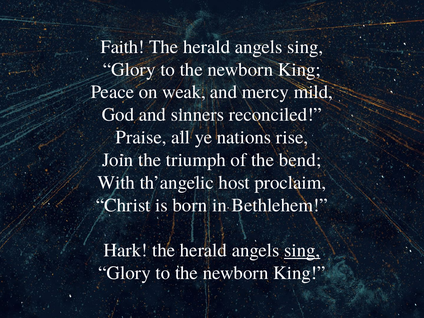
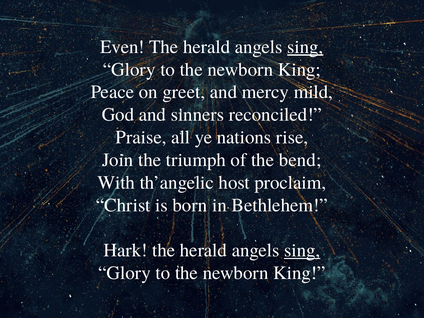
Faith: Faith -> Even
sing at (305, 47) underline: none -> present
weak: weak -> greet
